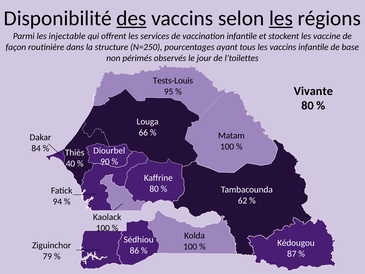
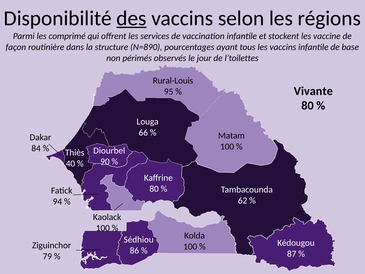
les at (281, 18) underline: present -> none
injectable: injectable -> comprimé
N=250: N=250 -> N=890
Tests-Louis: Tests-Louis -> Rural-Louis
